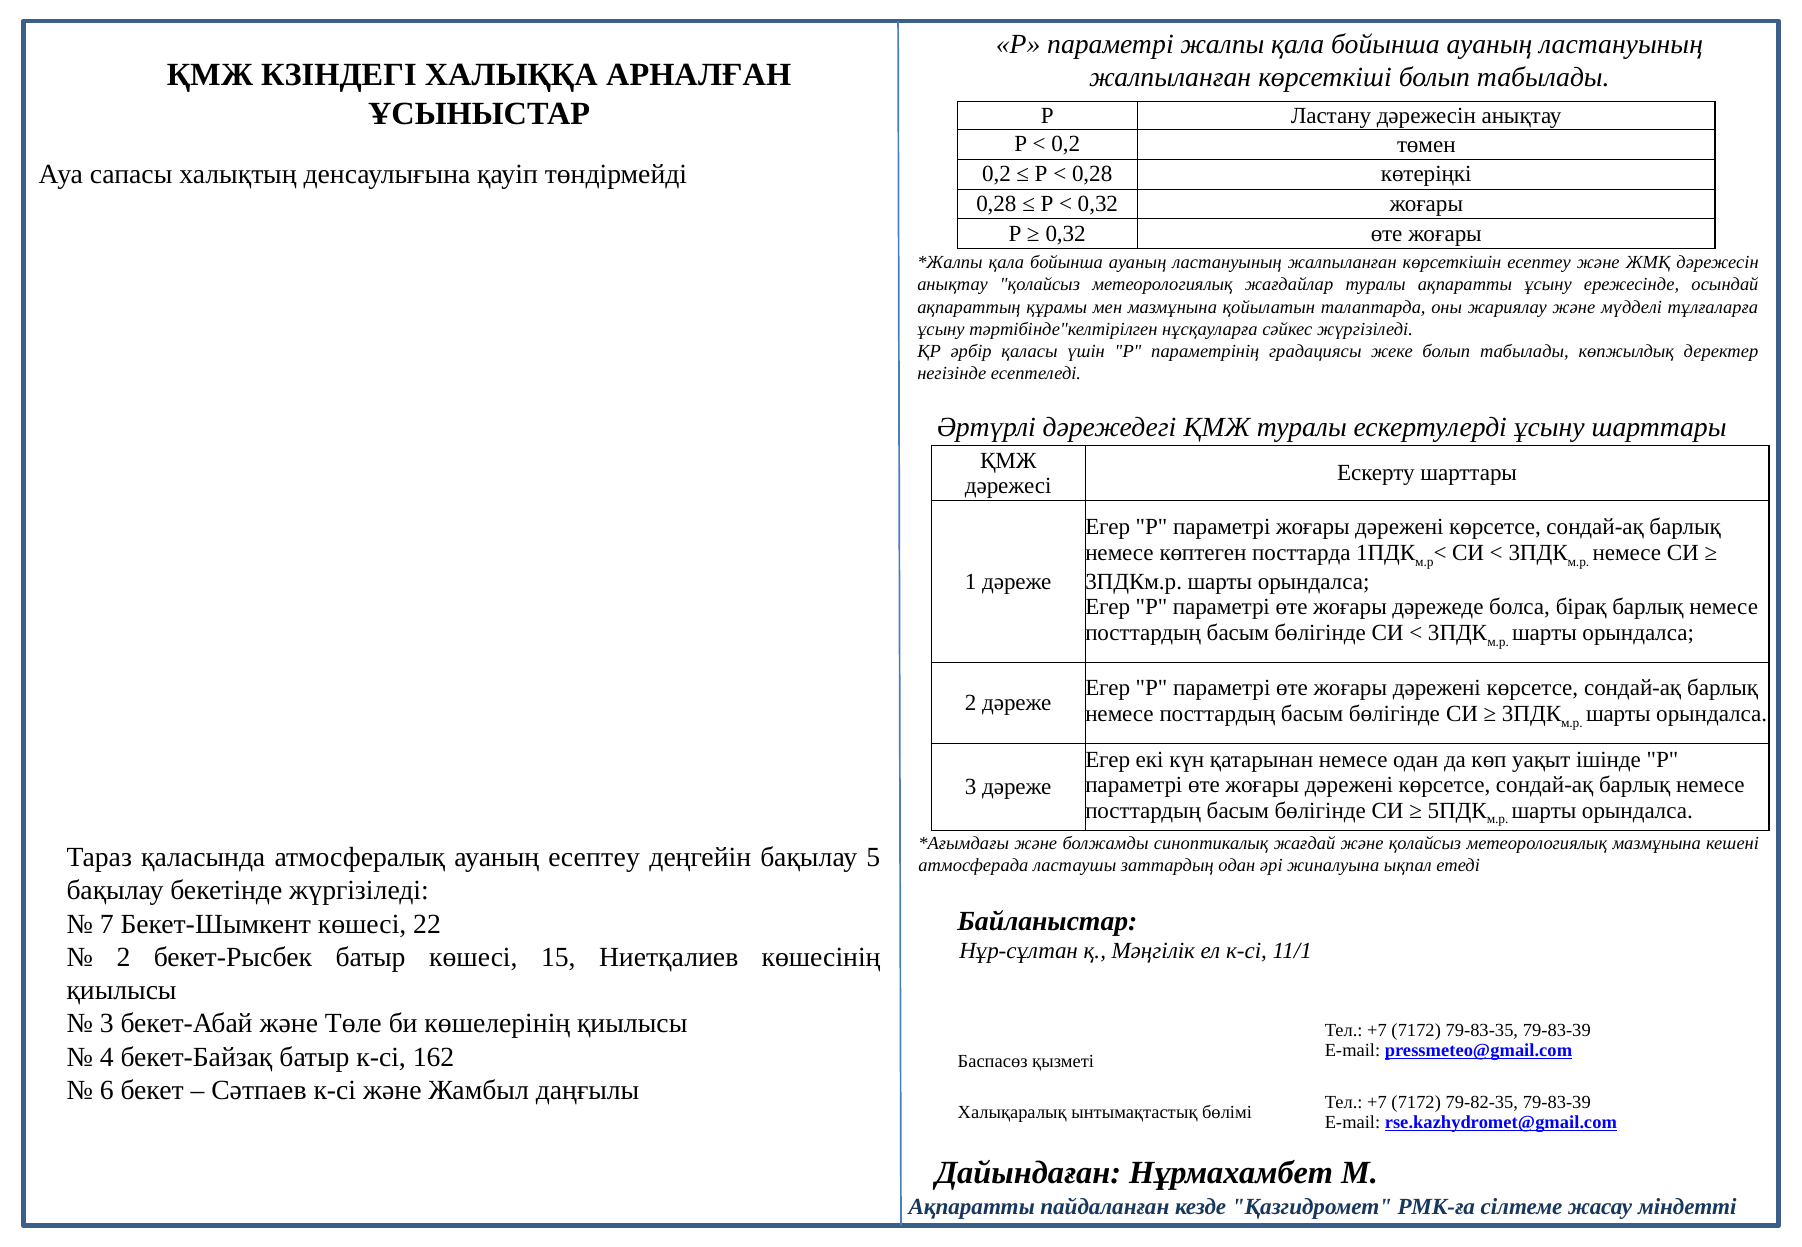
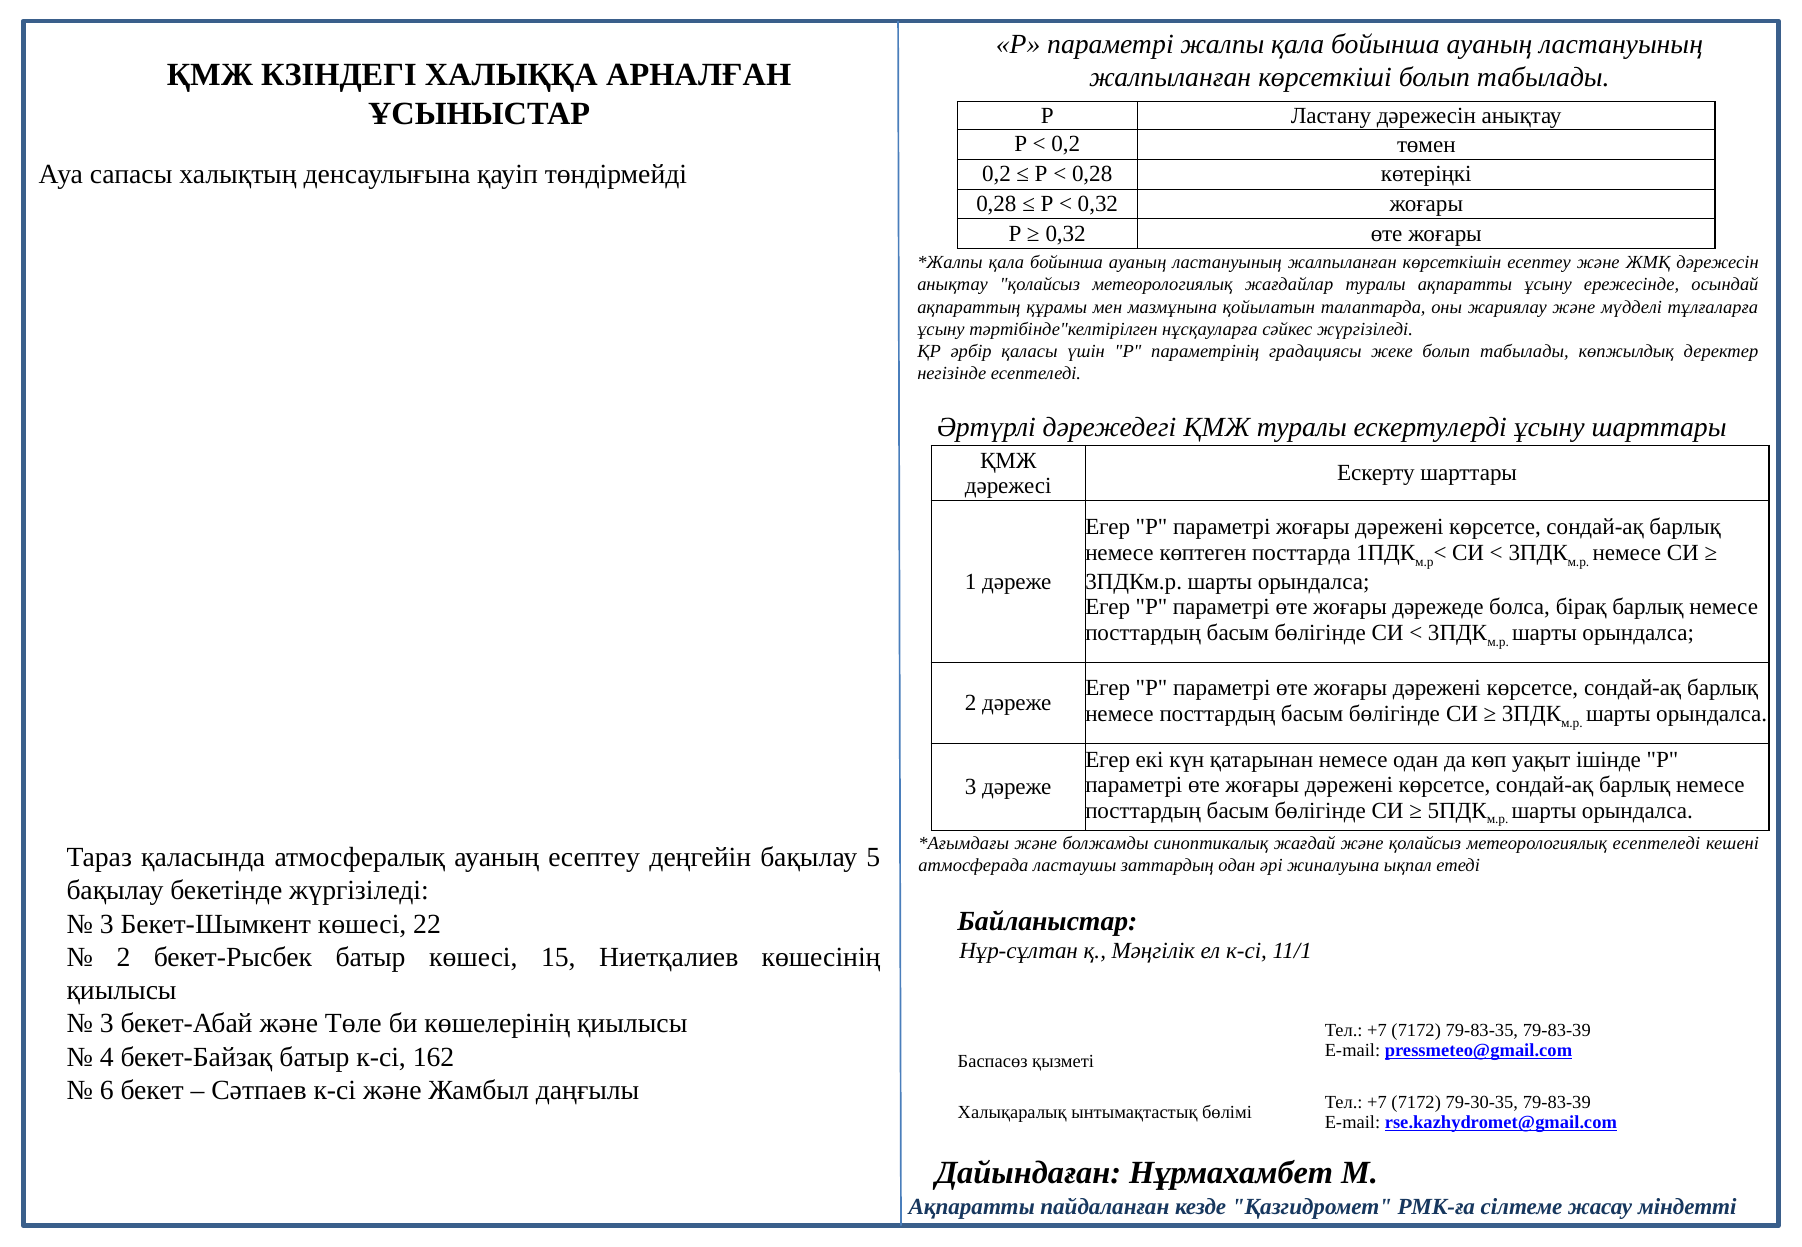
метеорологиялық мазмұнына: мазмұнына -> есептеледі
7 at (107, 924): 7 -> 3
79-82-35: 79-82-35 -> 79-30-35
